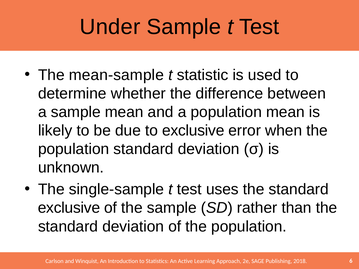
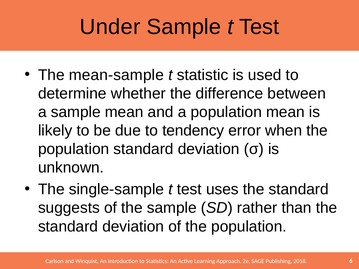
to exclusive: exclusive -> tendency
exclusive at (69, 208): exclusive -> suggests
